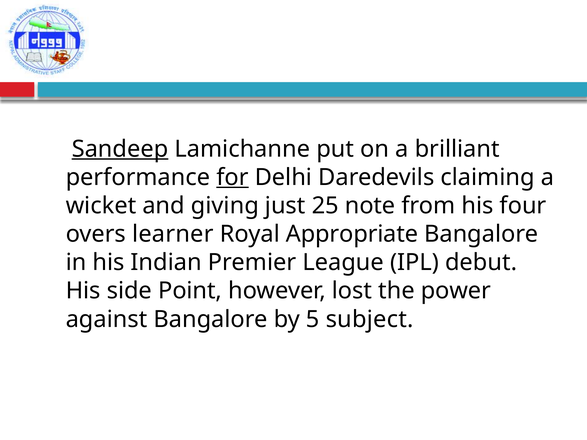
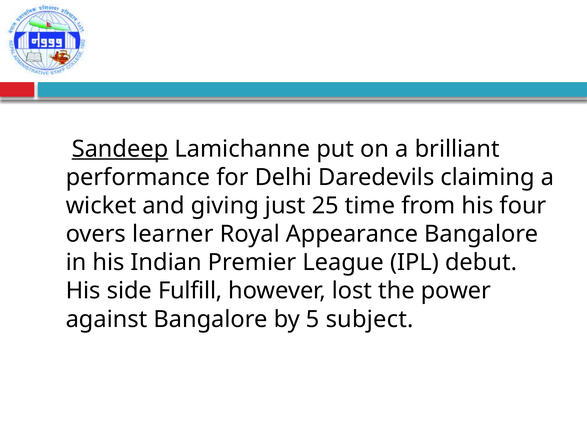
for underline: present -> none
note: note -> time
Appropriate: Appropriate -> Appearance
Point: Point -> Fulfill
